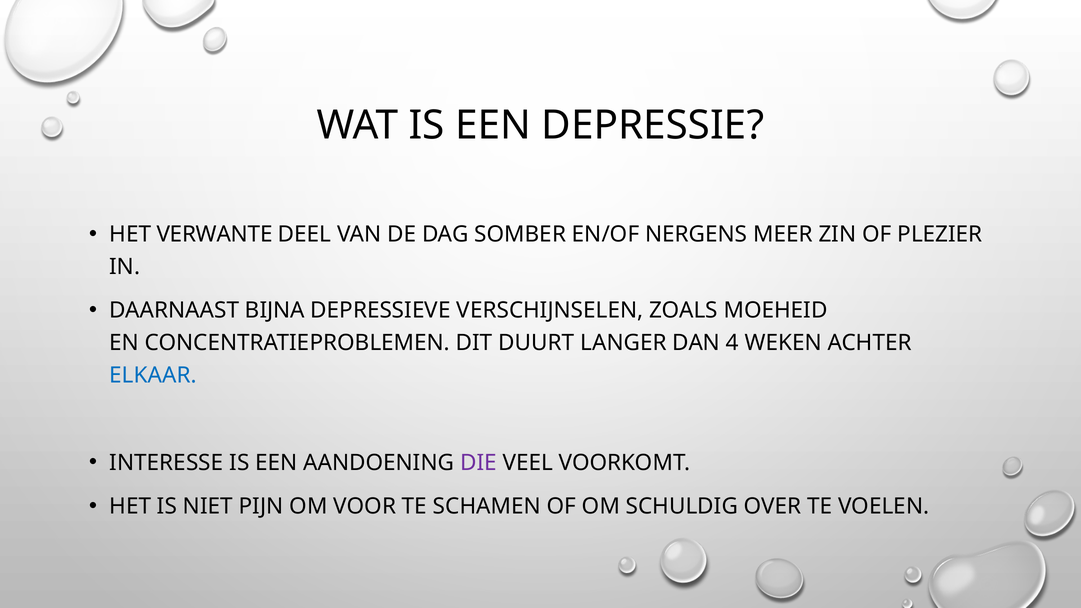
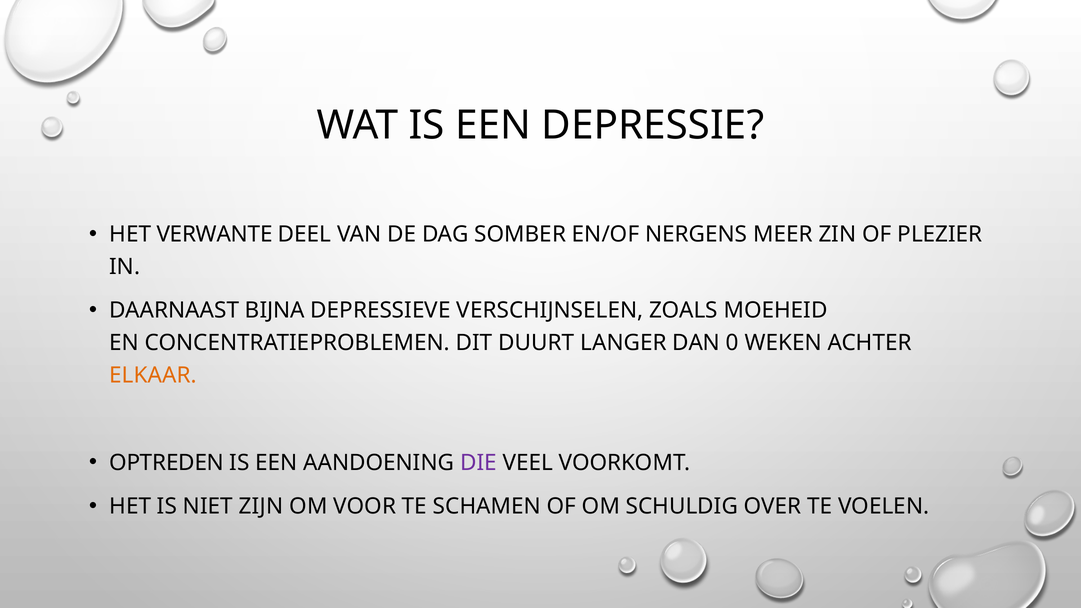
4: 4 -> 0
ELKAAR colour: blue -> orange
INTERESSE: INTERESSE -> OPTREDEN
PIJN: PIJN -> ZIJN
